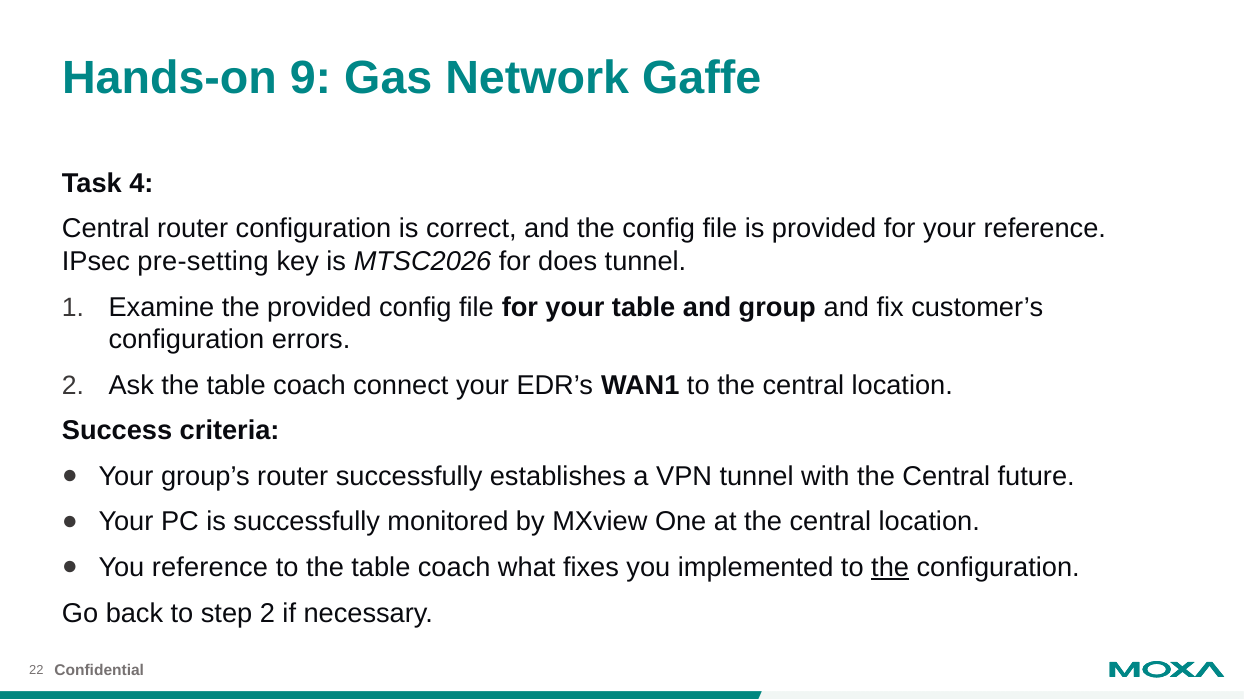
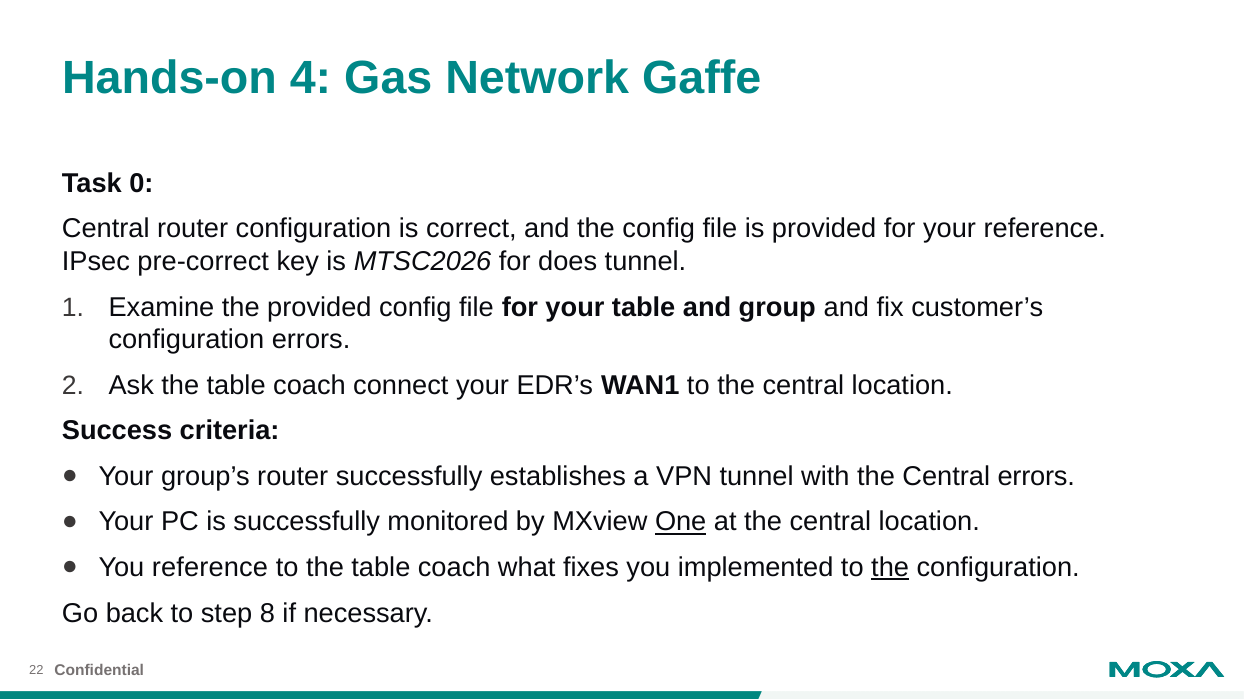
9: 9 -> 4
4: 4 -> 0
pre-setting: pre-setting -> pre-correct
Central future: future -> errors
One underline: none -> present
step 2: 2 -> 8
